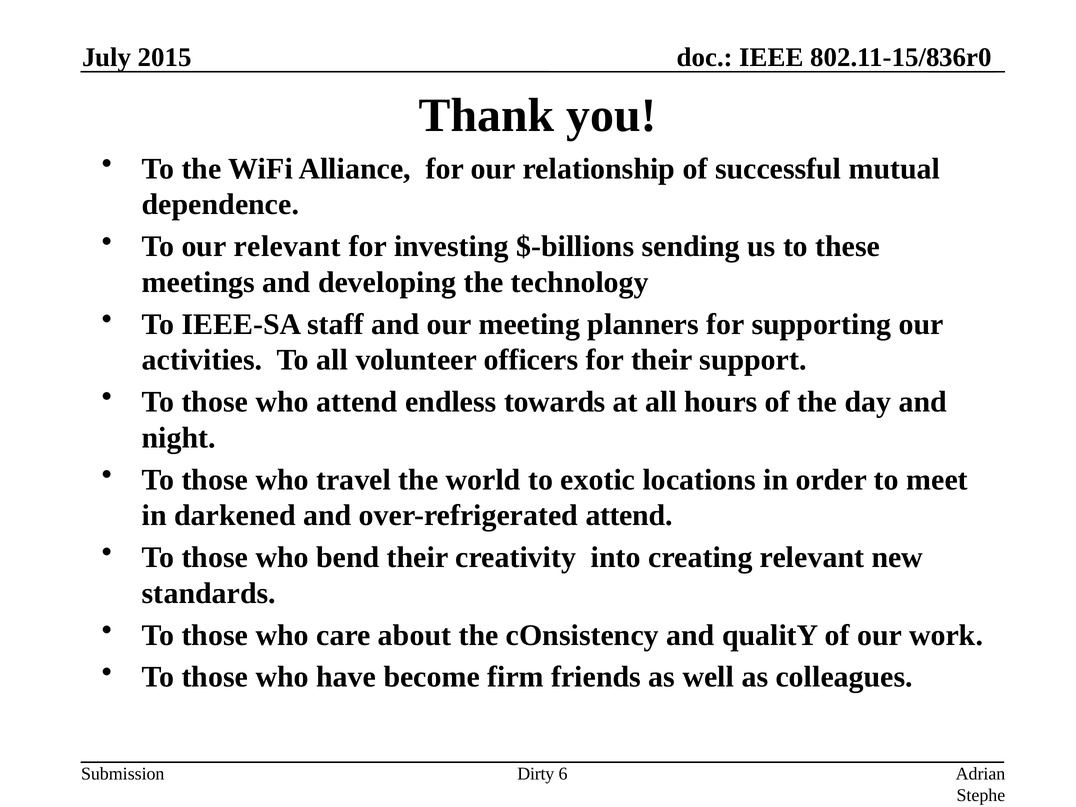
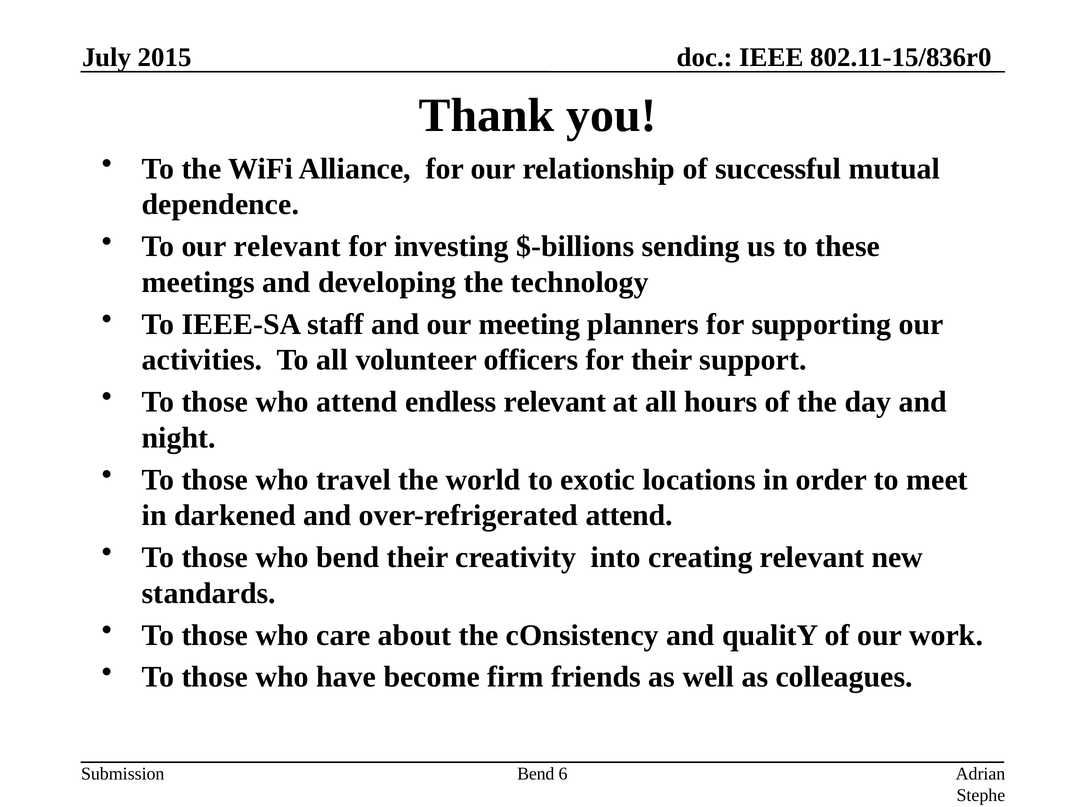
endless towards: towards -> relevant
Dirty at (536, 774): Dirty -> Bend
